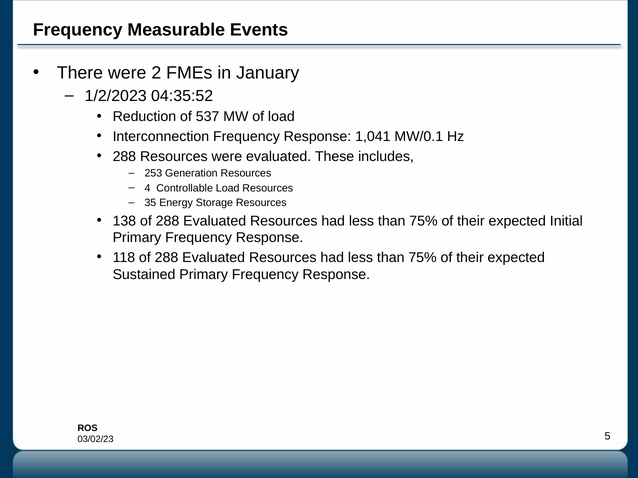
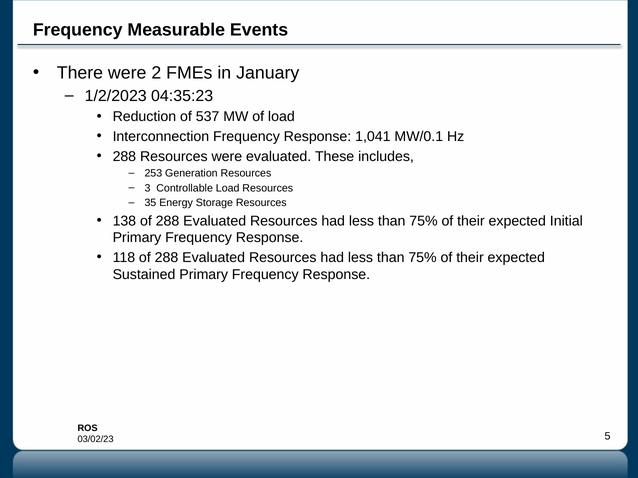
04:35:52: 04:35:52 -> 04:35:23
4: 4 -> 3
